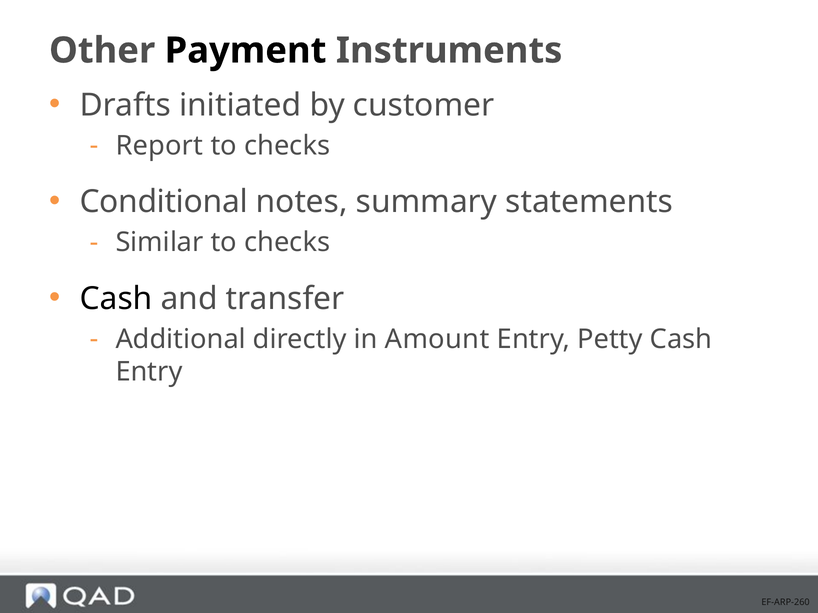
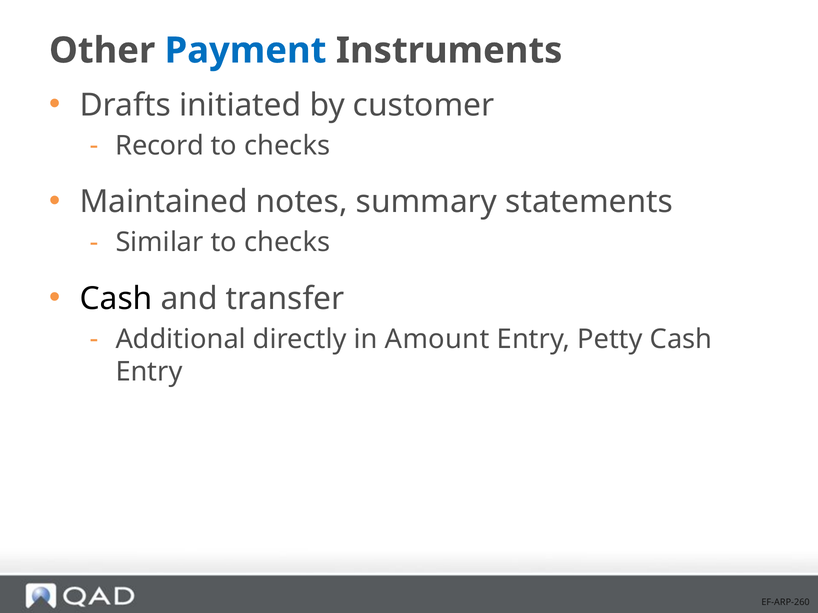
Payment colour: black -> blue
Report: Report -> Record
Conditional: Conditional -> Maintained
